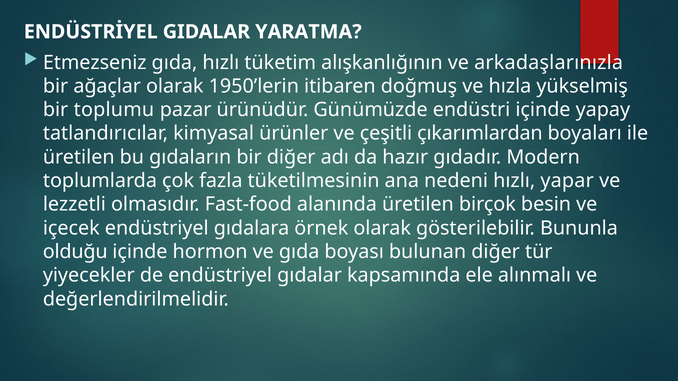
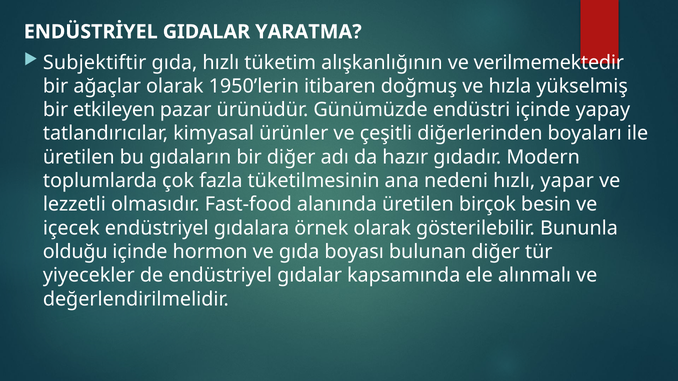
Etmezseniz: Etmezseniz -> Subjektiftir
arkadaşlarınızla: arkadaşlarınızla -> verilmemektedir
toplumu: toplumu -> etkileyen
çıkarımlardan: çıkarımlardan -> diğerlerinden
